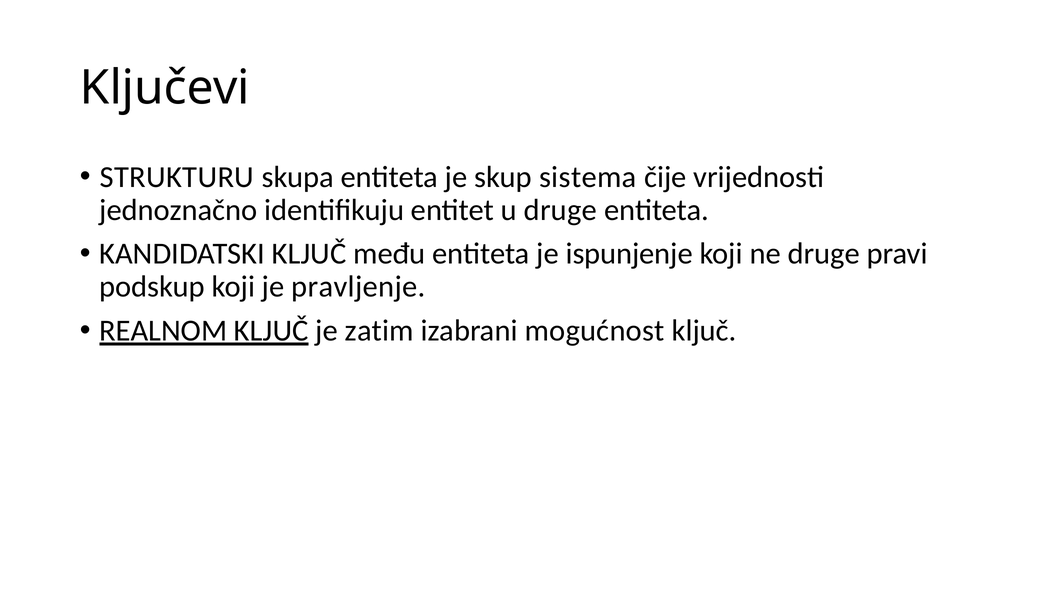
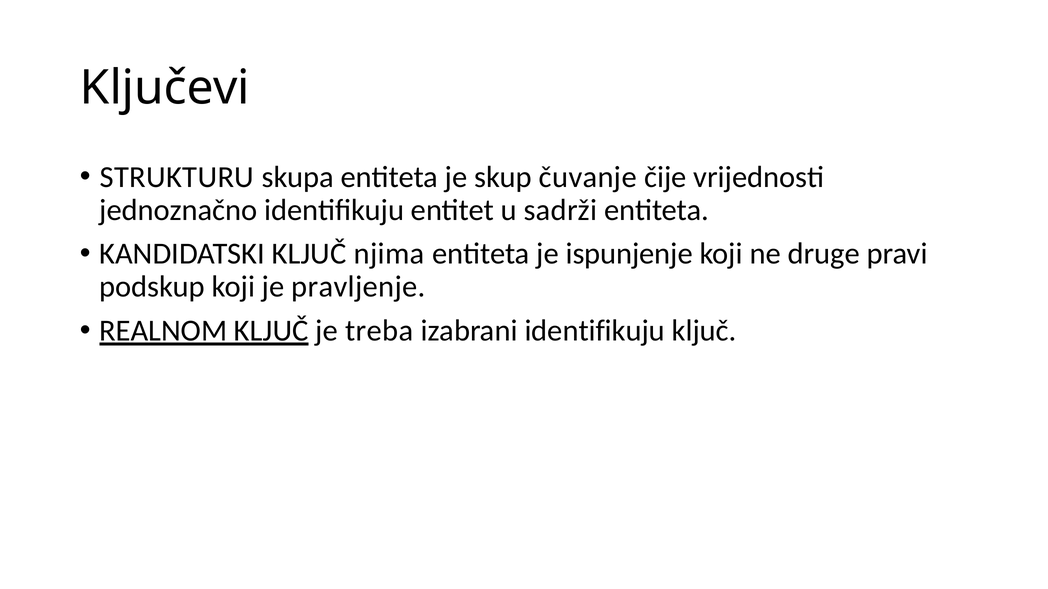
sistema: sistema -> čuvanje
u druge: druge -> sadrži
među: među -> njima
zatim: zatim -> treba
izabrani mogućnost: mogućnost -> identifikuju
